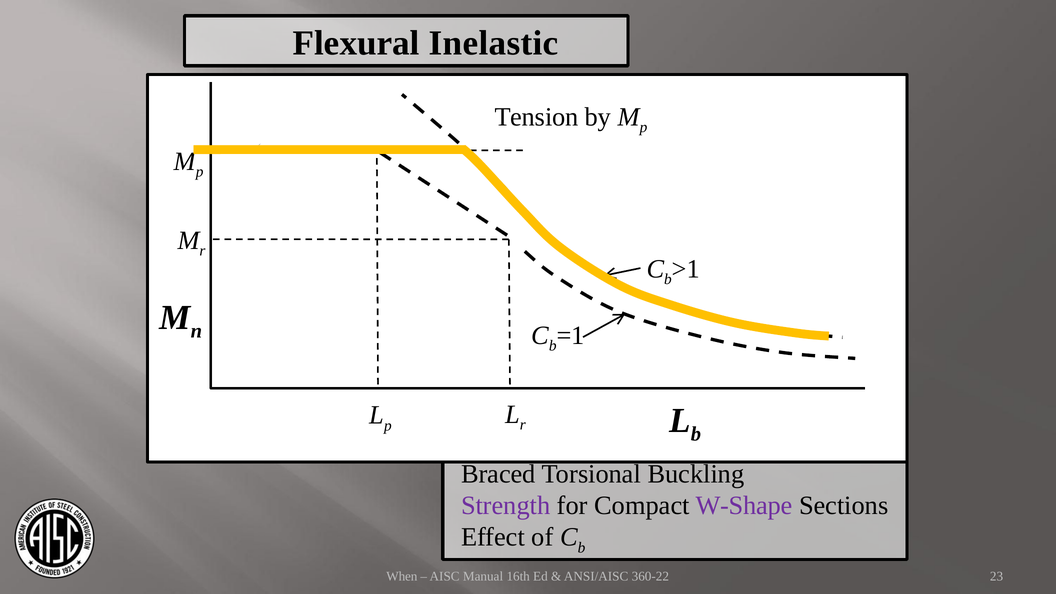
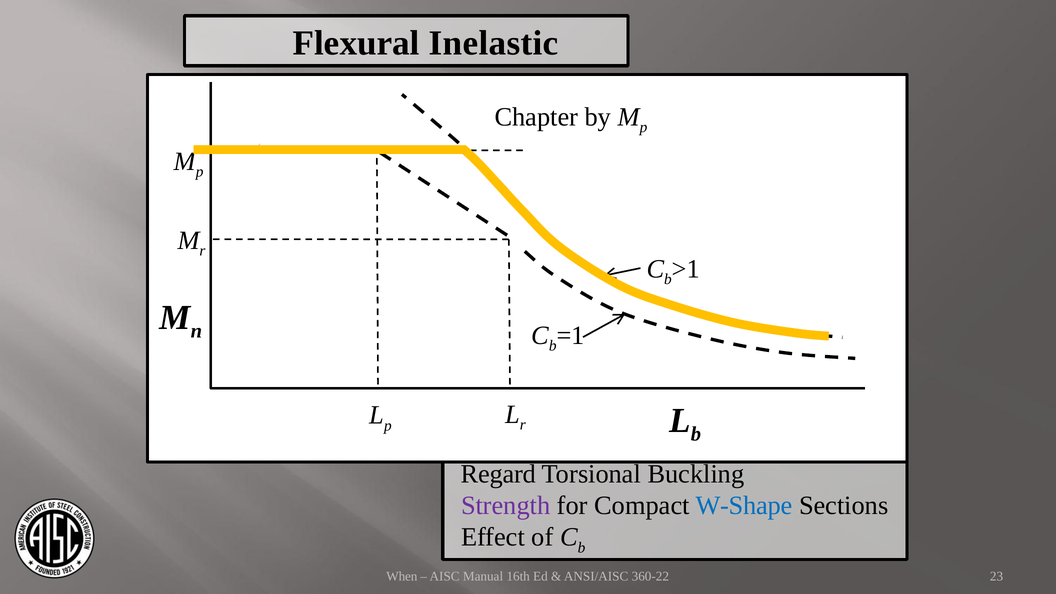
Tension: Tension -> Chapter
Braced: Braced -> Regard
W-Shape colour: purple -> blue
